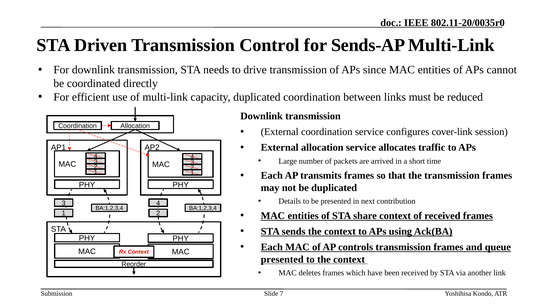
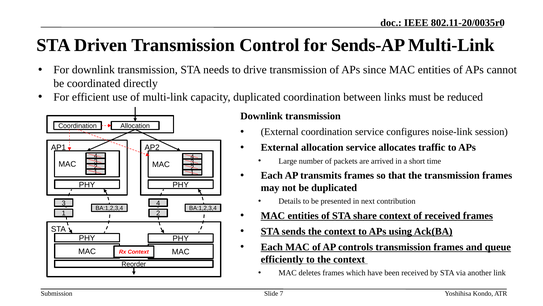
cover-link: cover-link -> noise-link
presented at (282, 259): presented -> efficiently
